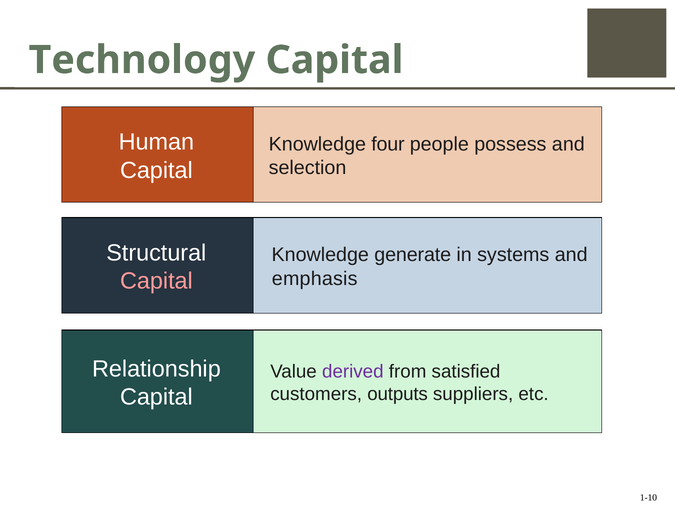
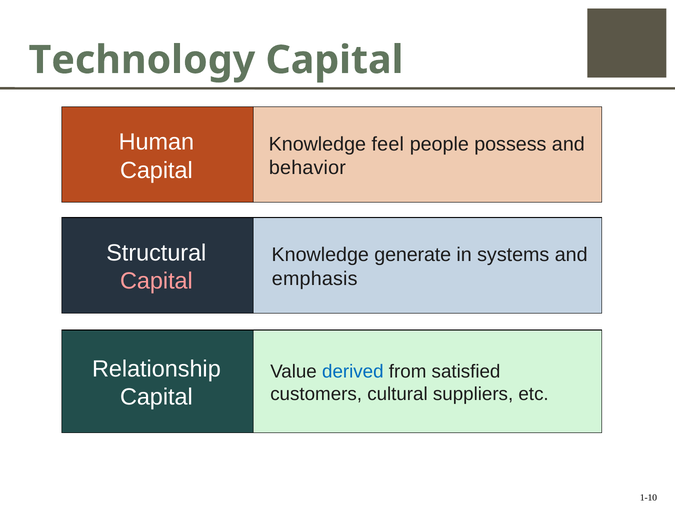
four: four -> feel
selection: selection -> behavior
derived colour: purple -> blue
outputs: outputs -> cultural
